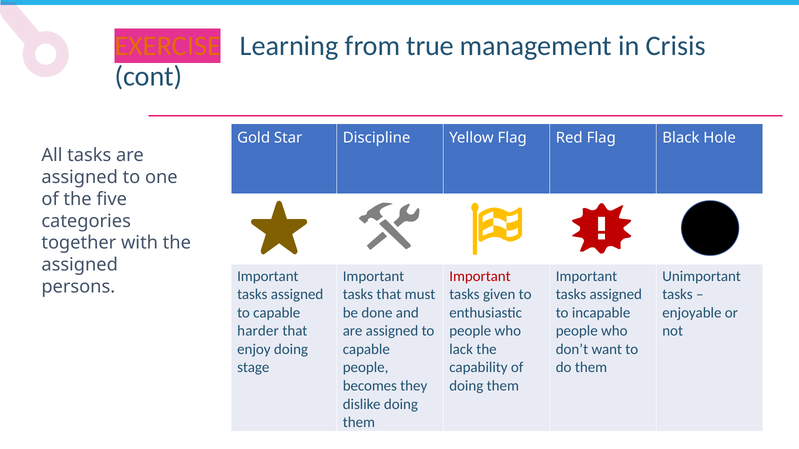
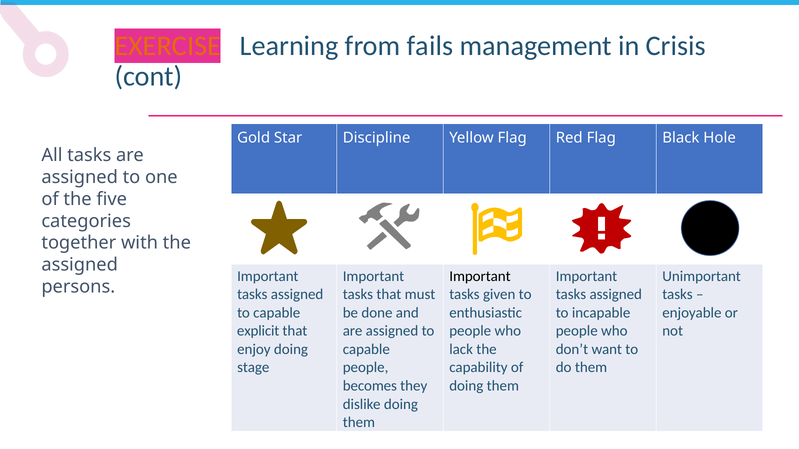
true: true -> fails
Important at (480, 276) colour: red -> black
harder: harder -> explicit
